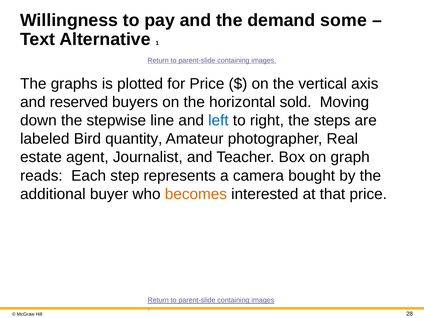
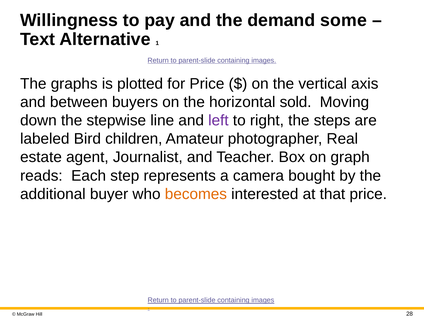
reserved: reserved -> between
left colour: blue -> purple
quantity: quantity -> children
